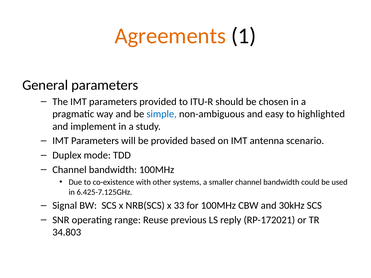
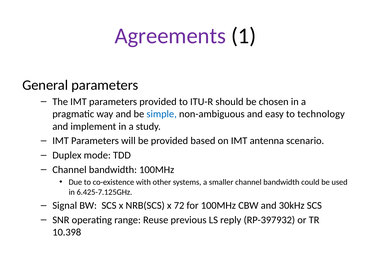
Agreements colour: orange -> purple
highlighted: highlighted -> technology
33: 33 -> 72
RP-172021: RP-172021 -> RP-397932
34.803: 34.803 -> 10.398
